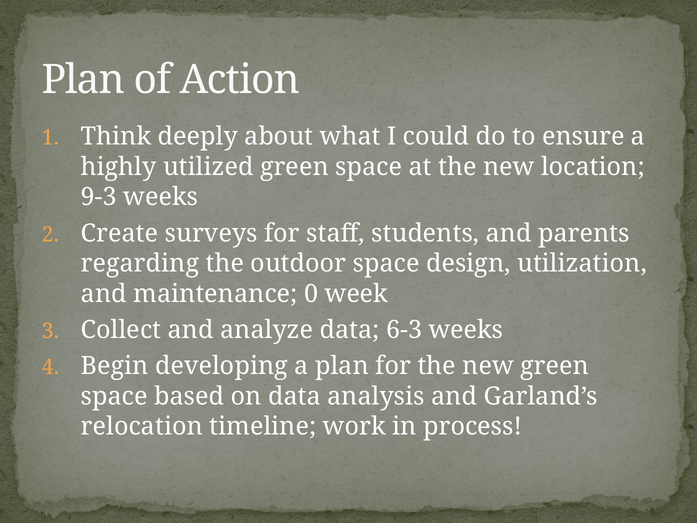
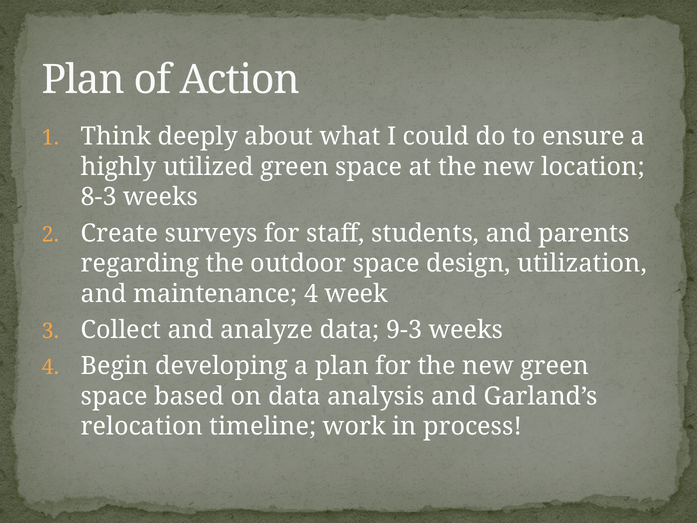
9-3: 9-3 -> 8-3
maintenance 0: 0 -> 4
6-3: 6-3 -> 9-3
